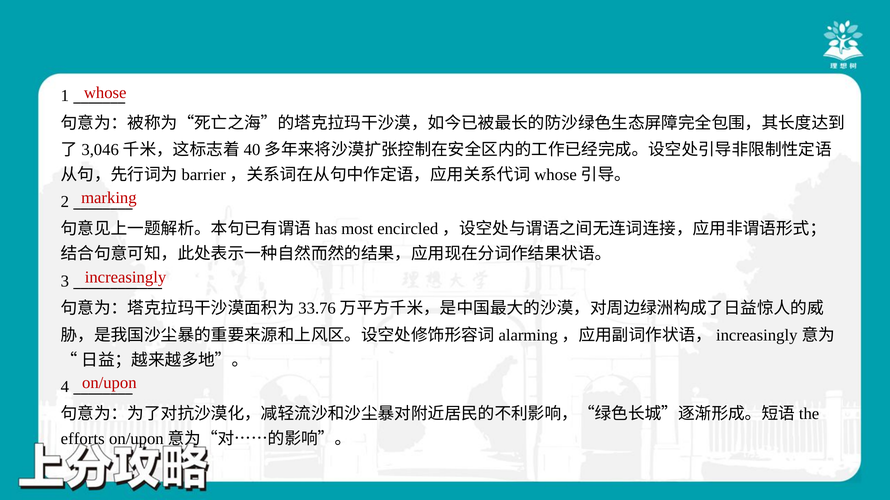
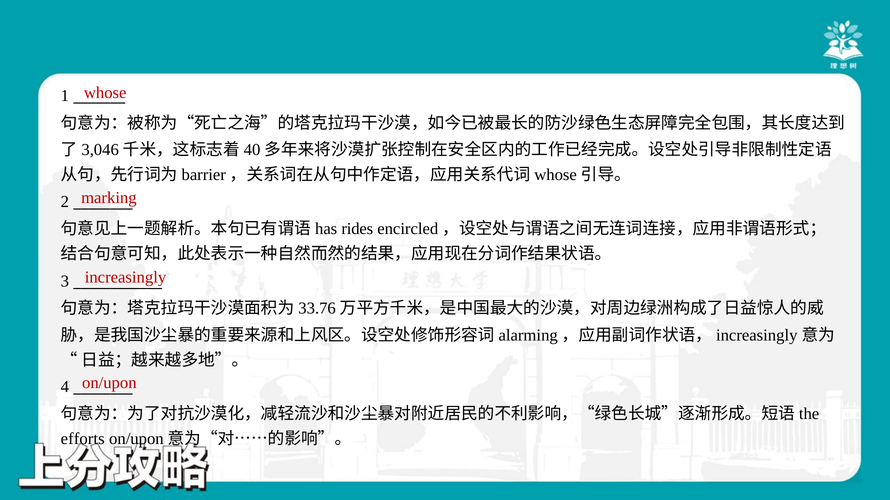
most: most -> rides
